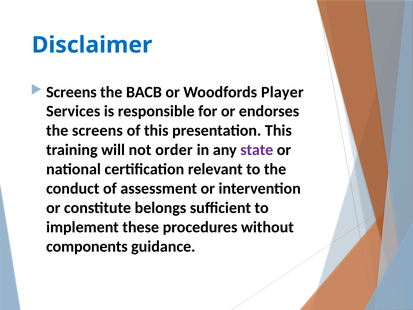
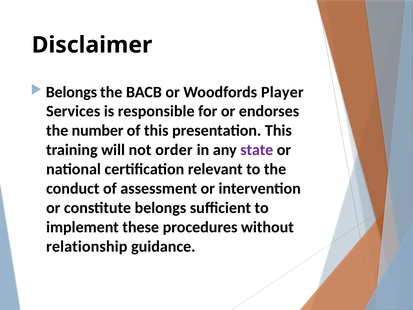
Disclaimer colour: blue -> black
Screens at (71, 92): Screens -> Belongs
the screens: screens -> number
components: components -> relationship
